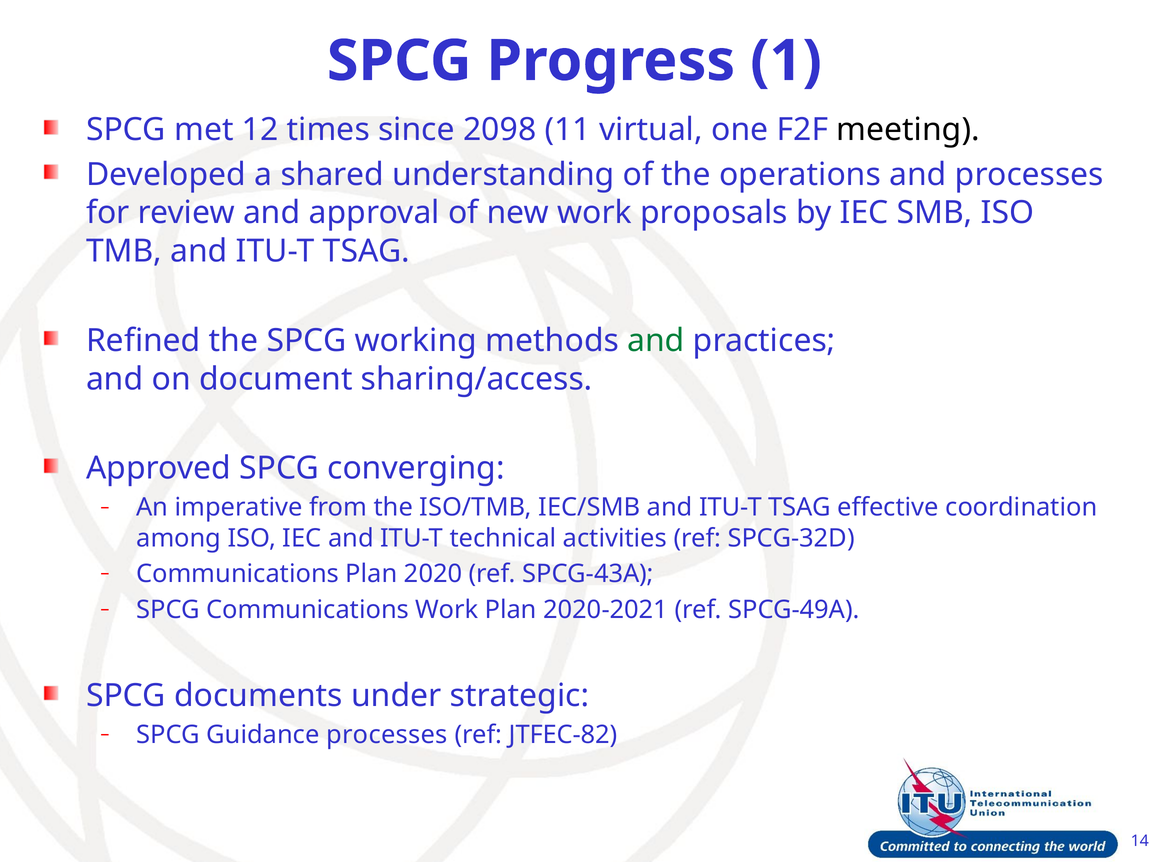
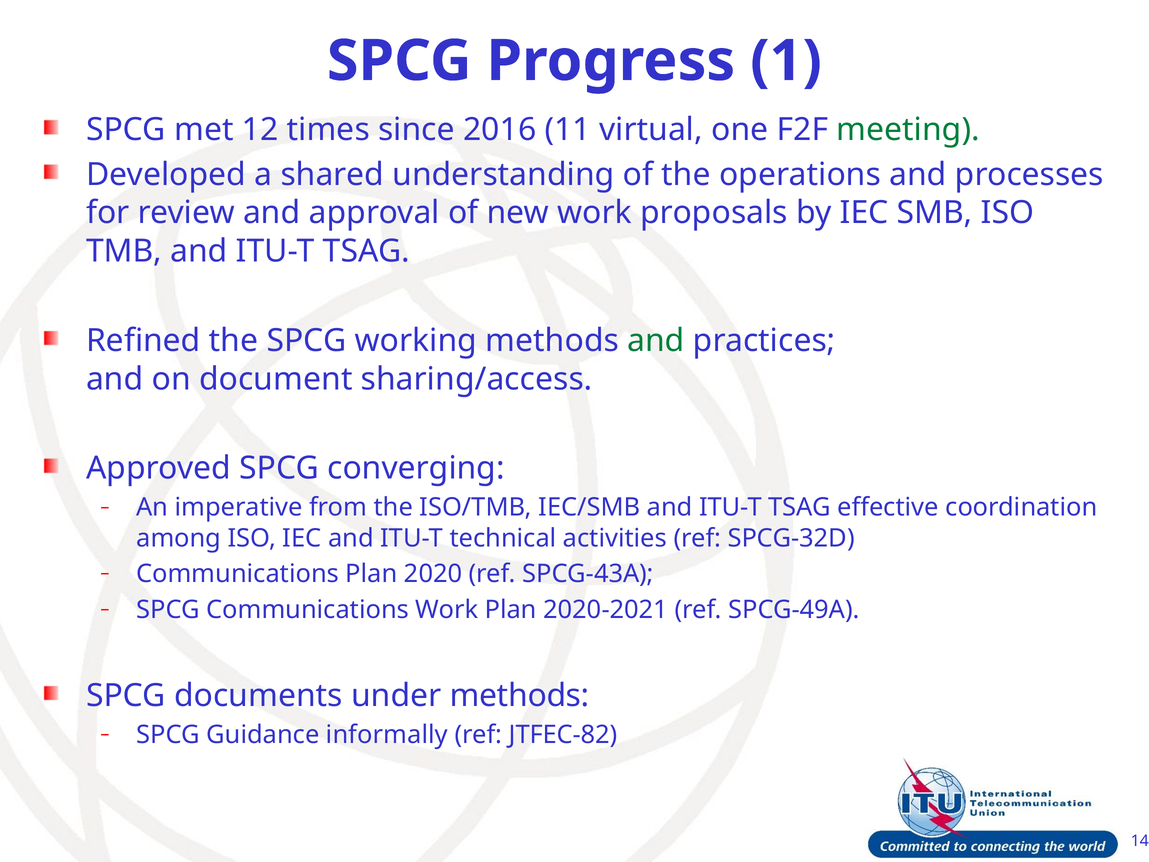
2098: 2098 -> 2016
meeting colour: black -> green
under strategic: strategic -> methods
Guidance processes: processes -> informally
